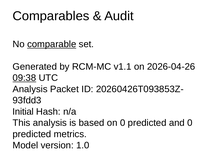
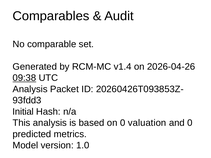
comparable underline: present -> none
v1.1: v1.1 -> v1.4
on 0 predicted: predicted -> valuation
